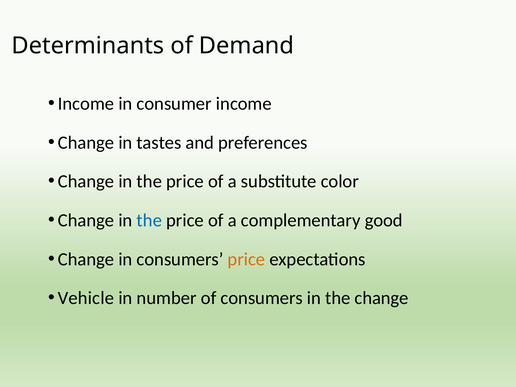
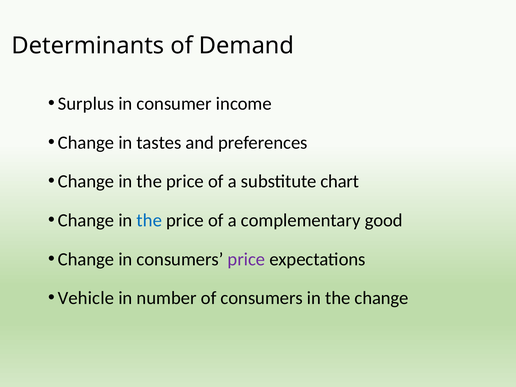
Income at (86, 104): Income -> Surplus
color: color -> chart
price at (246, 259) colour: orange -> purple
